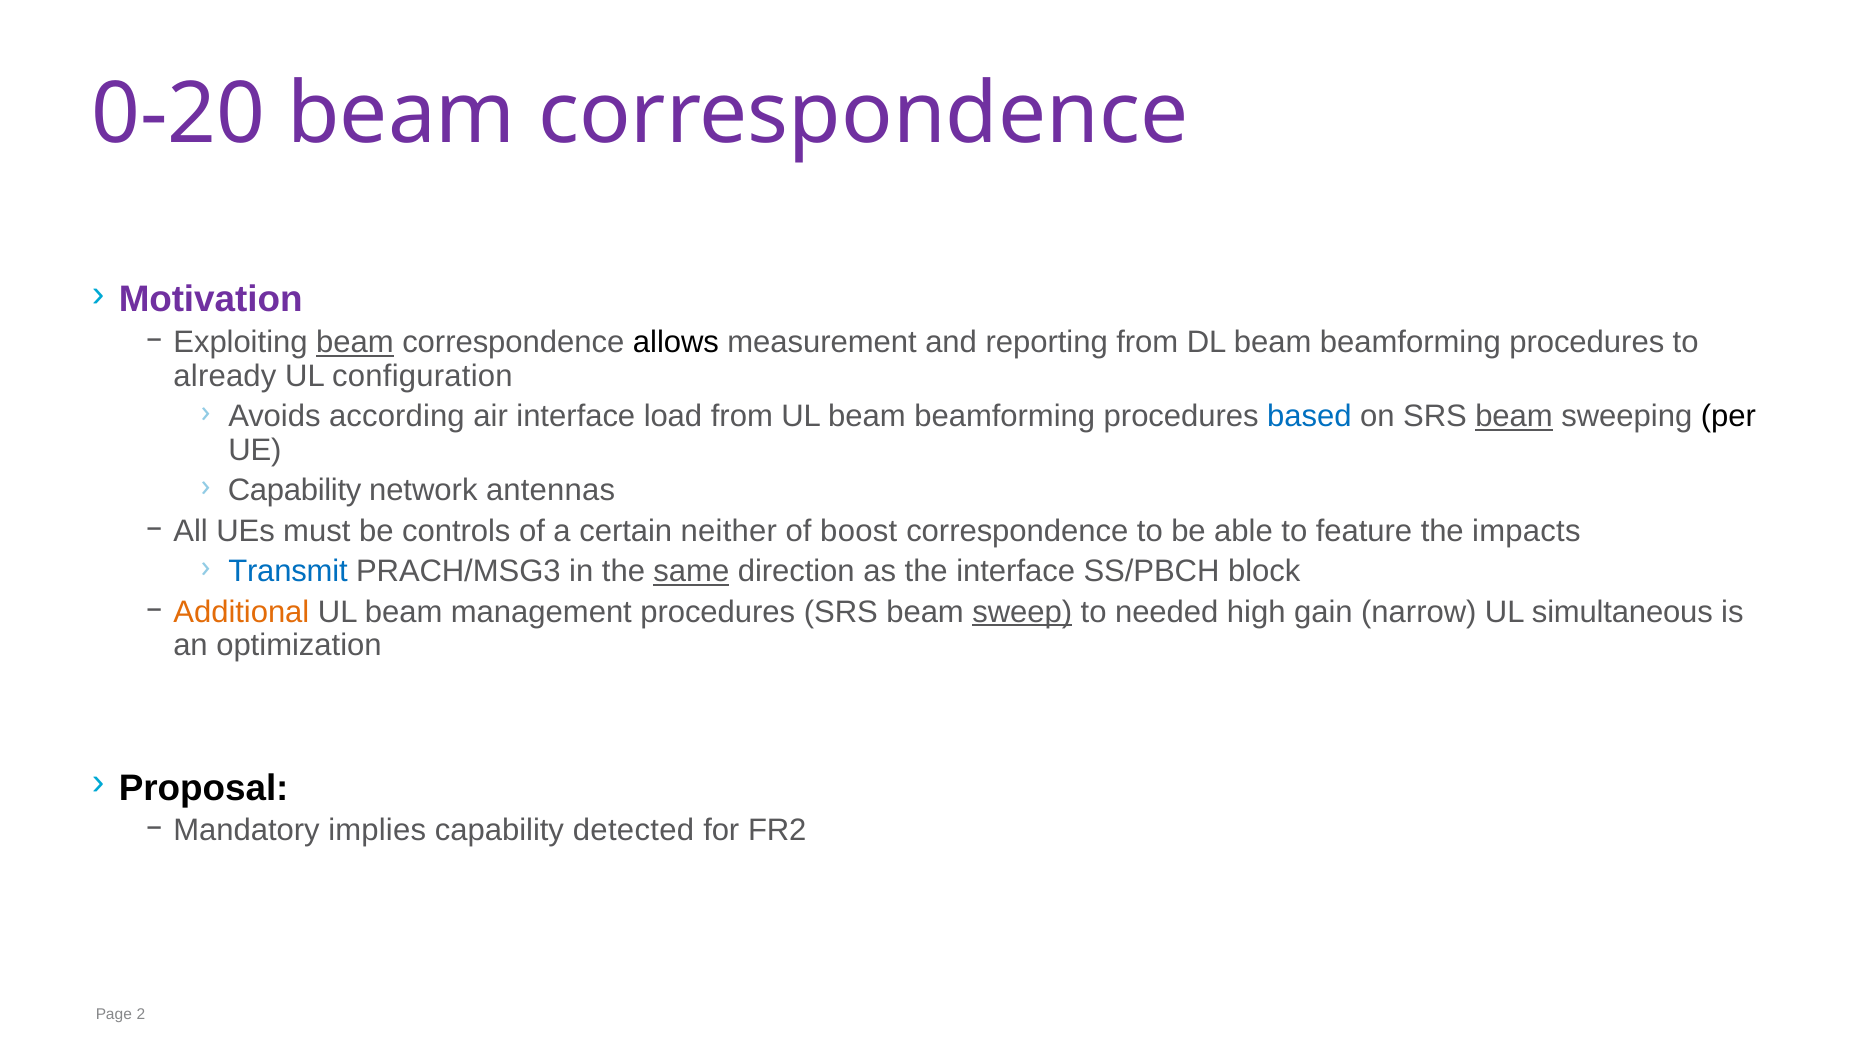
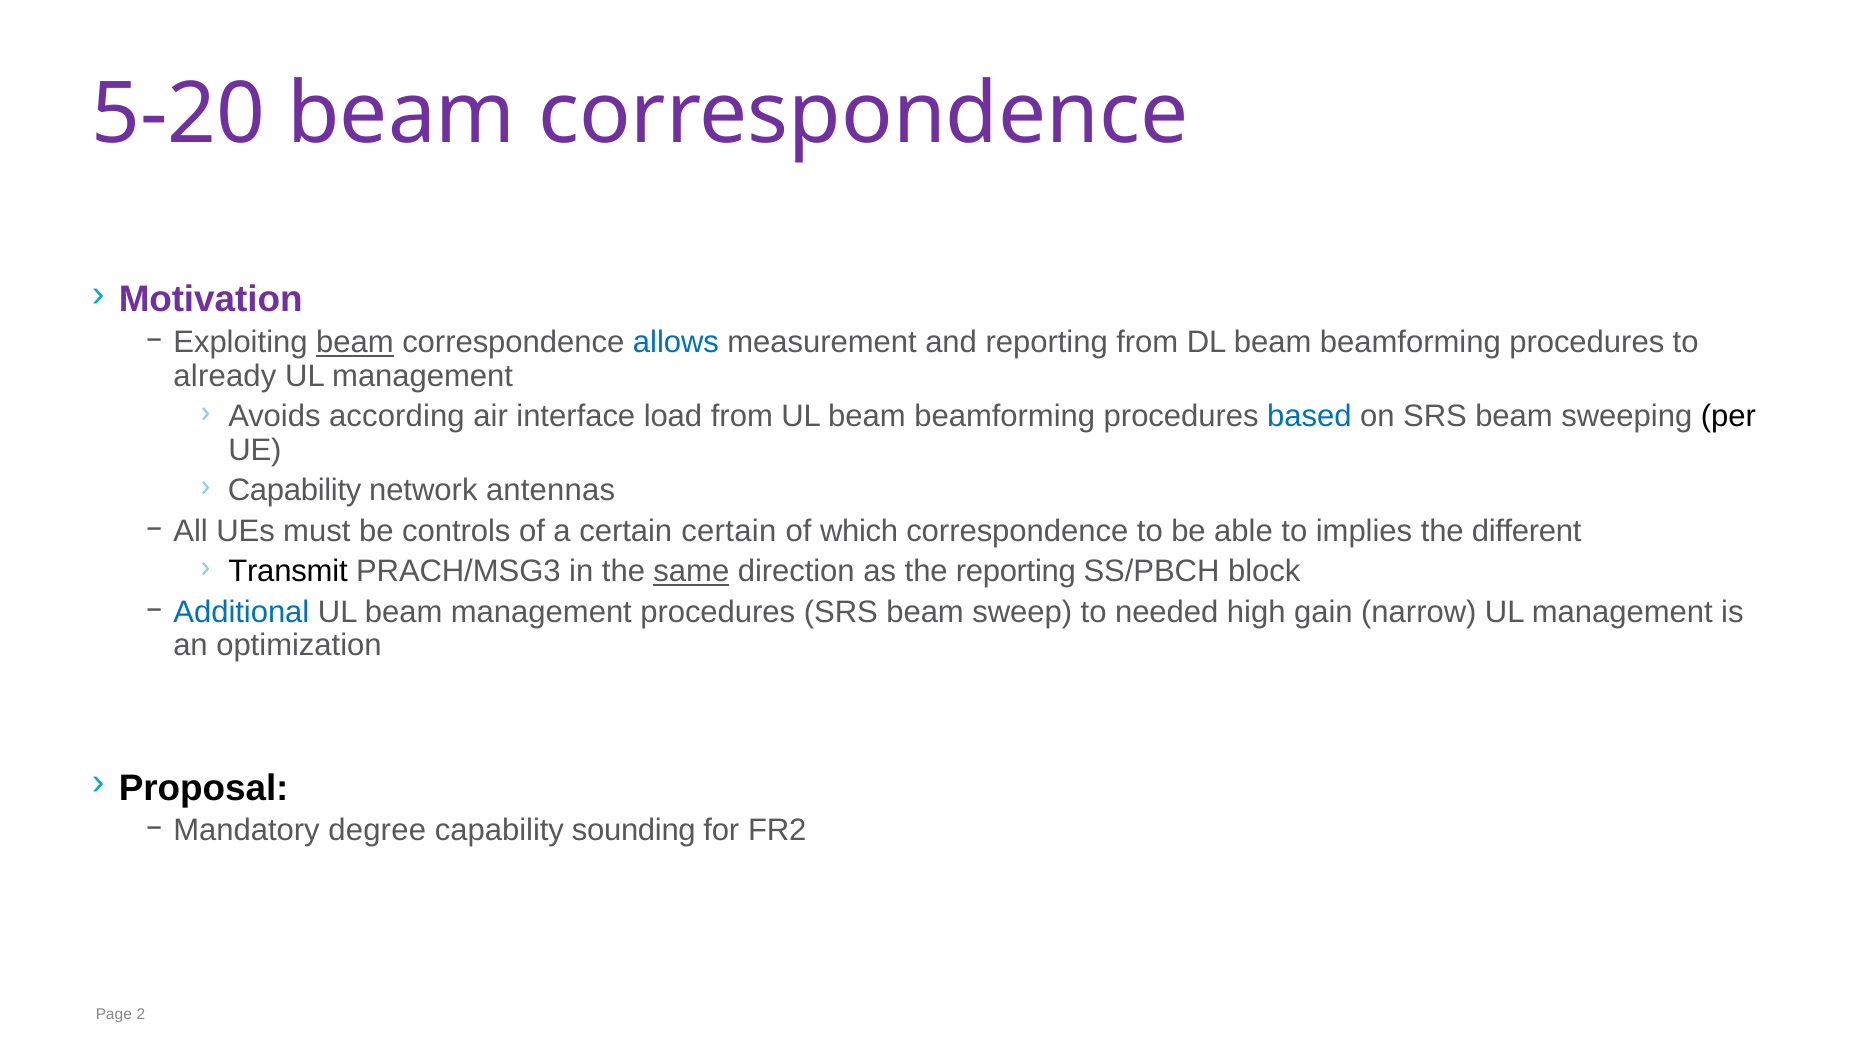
0-20: 0-20 -> 5-20
allows colour: black -> blue
configuration at (422, 376): configuration -> management
beam at (1514, 417) underline: present -> none
certain neither: neither -> certain
boost: boost -> which
feature: feature -> implies
impacts: impacts -> different
Transmit colour: blue -> black
the interface: interface -> reporting
Additional colour: orange -> blue
sweep underline: present -> none
narrow UL simultaneous: simultaneous -> management
implies: implies -> degree
detected: detected -> sounding
